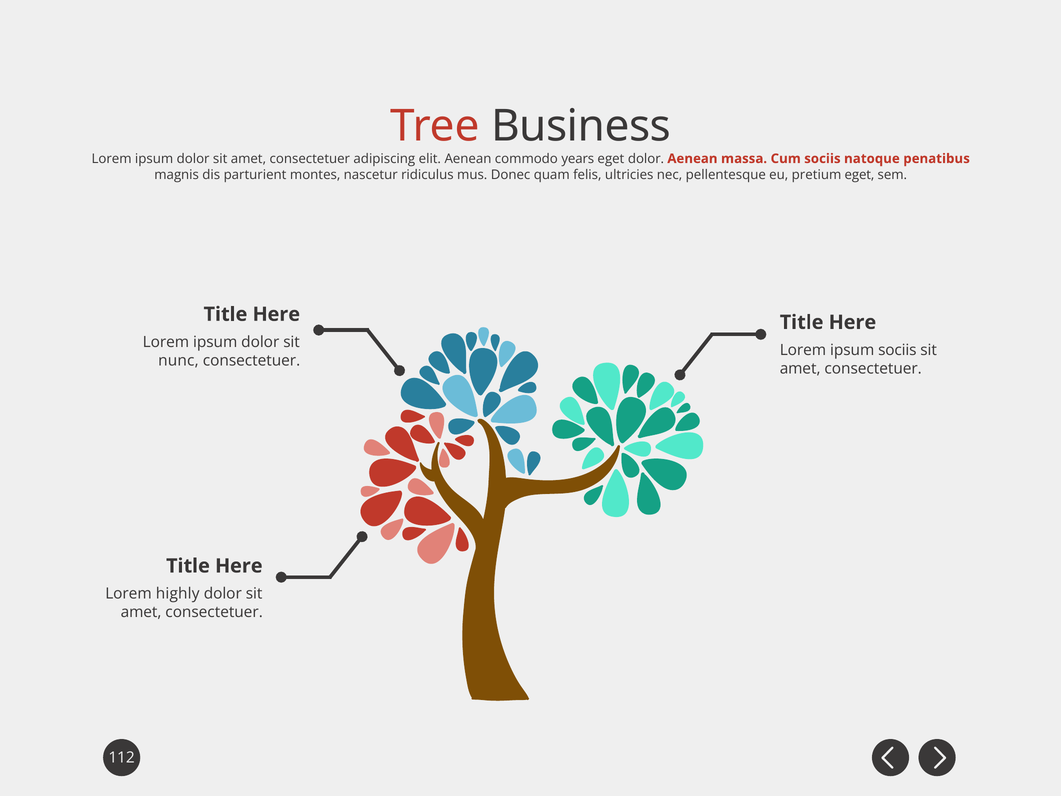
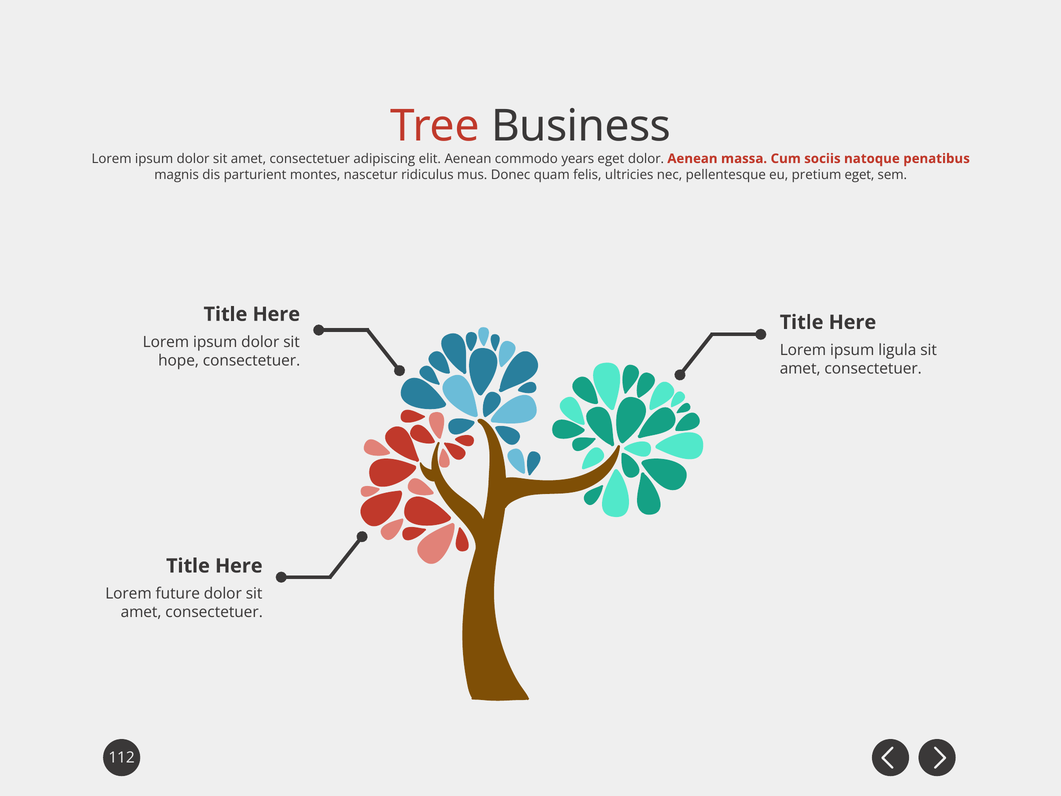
ipsum sociis: sociis -> ligula
nunc: nunc -> hope
highly: highly -> future
